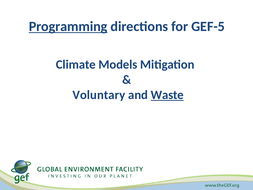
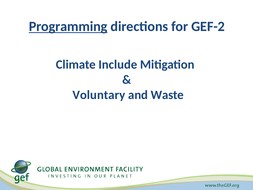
GEF-5: GEF-5 -> GEF-2
Models: Models -> Include
Waste underline: present -> none
